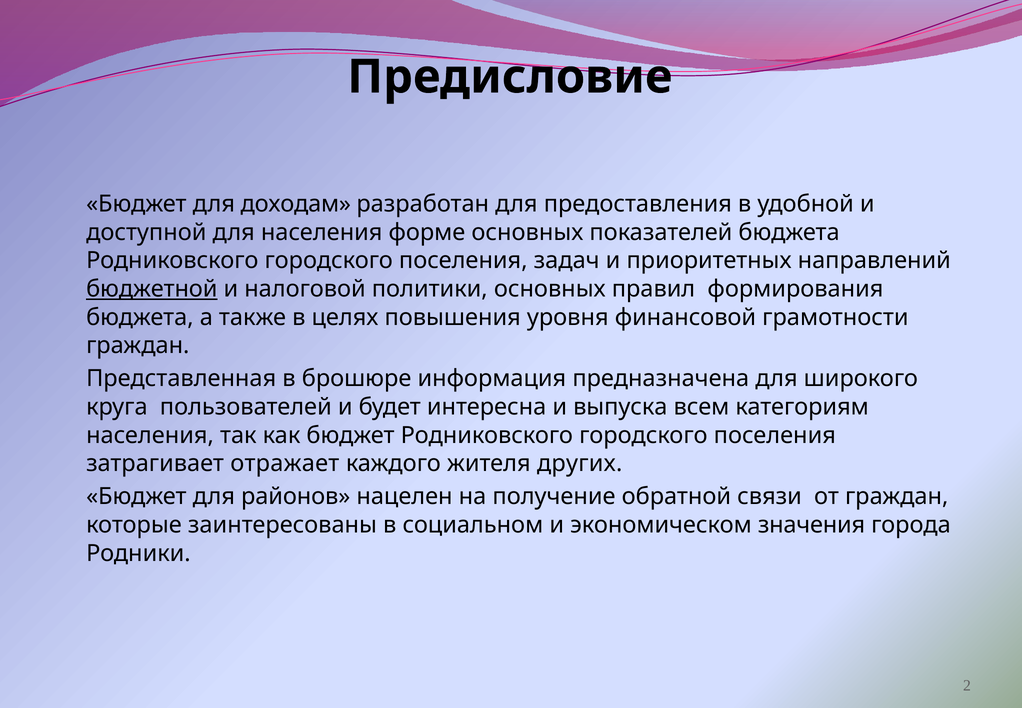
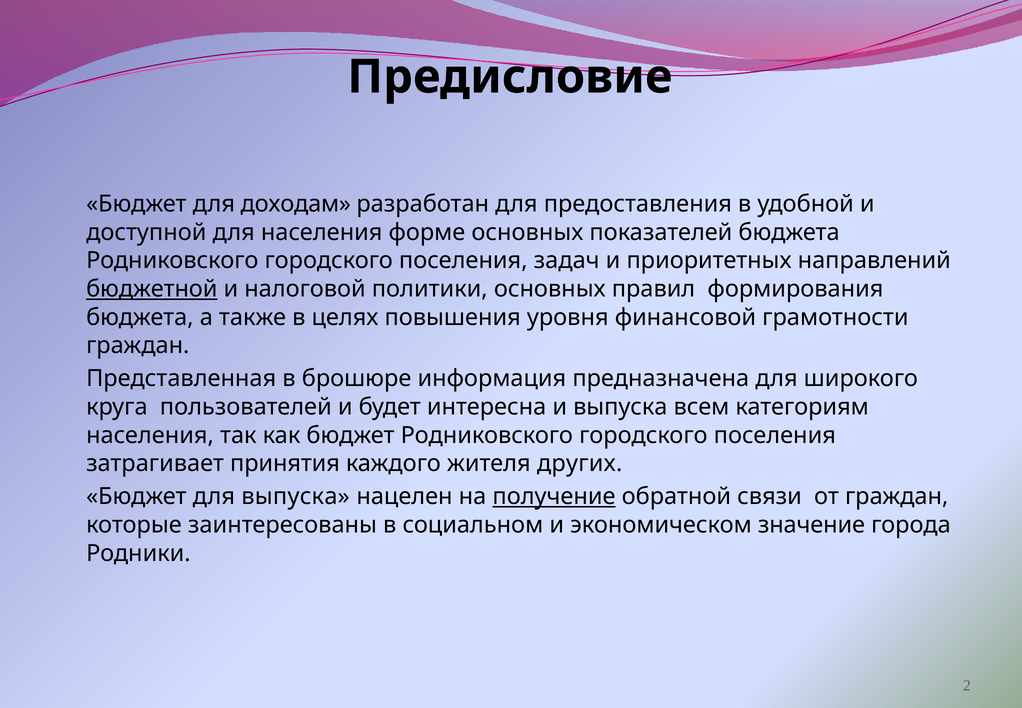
отражает: отражает -> принятия
для районов: районов -> выпуска
получение underline: none -> present
значения: значения -> значение
